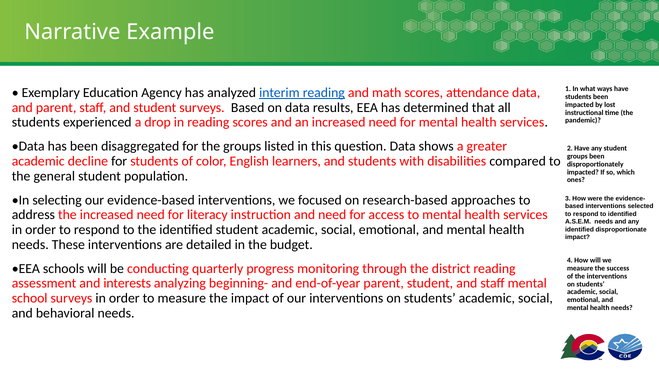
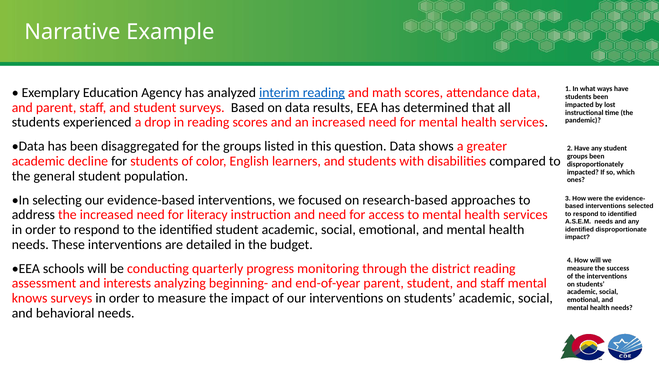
school: school -> knows
